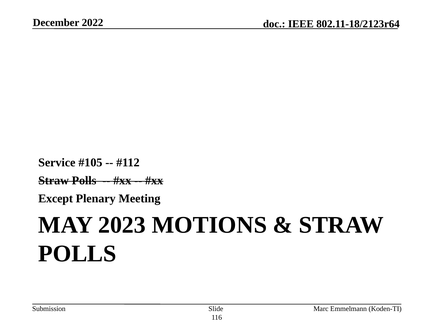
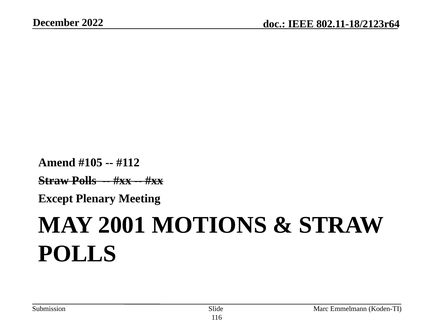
Service: Service -> Amend
2023: 2023 -> 2001
